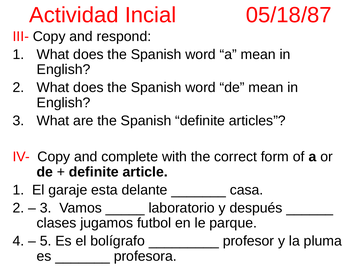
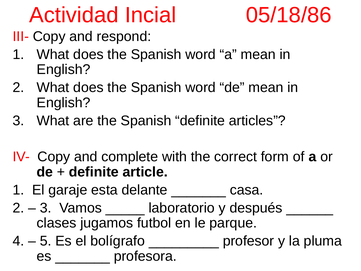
05/18/87: 05/18/87 -> 05/18/86
